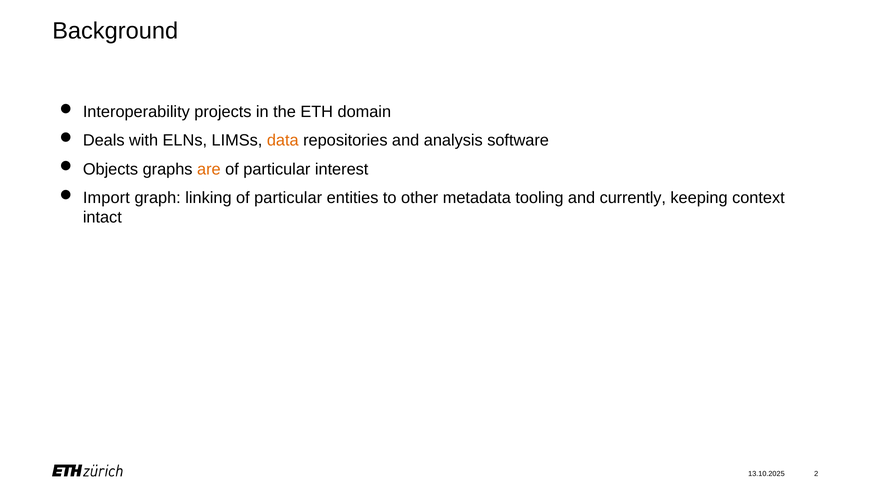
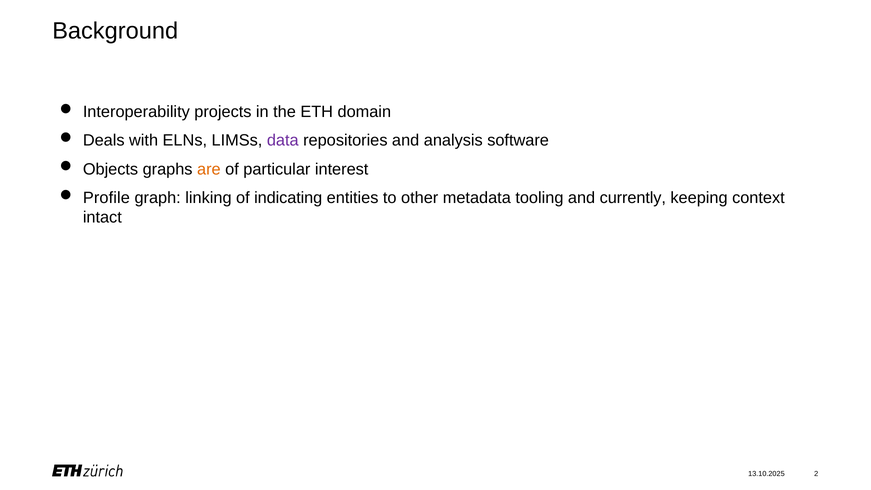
data colour: orange -> purple
Import: Import -> Profile
linking of particular: particular -> indicating
